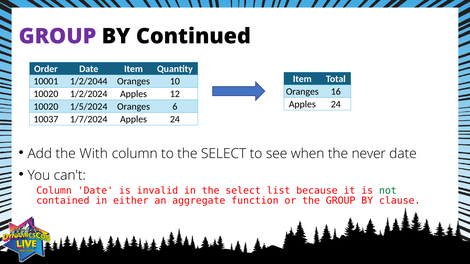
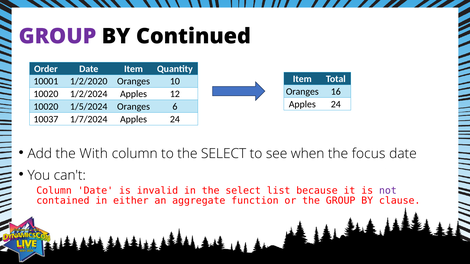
1/2/2044: 1/2/2044 -> 1/2/2020
never: never -> focus
not colour: green -> purple
